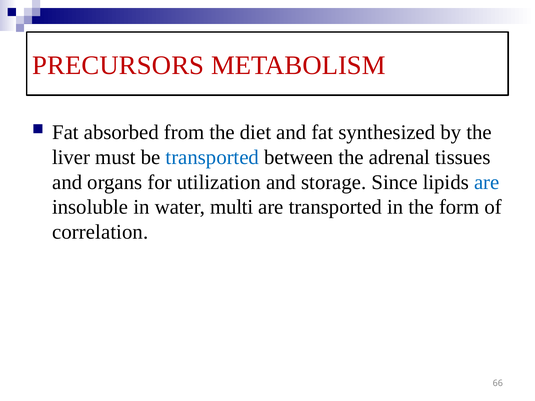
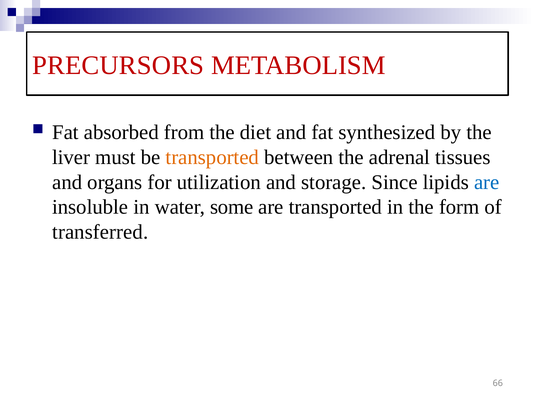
transported at (212, 157) colour: blue -> orange
multi: multi -> some
correlation: correlation -> transferred
